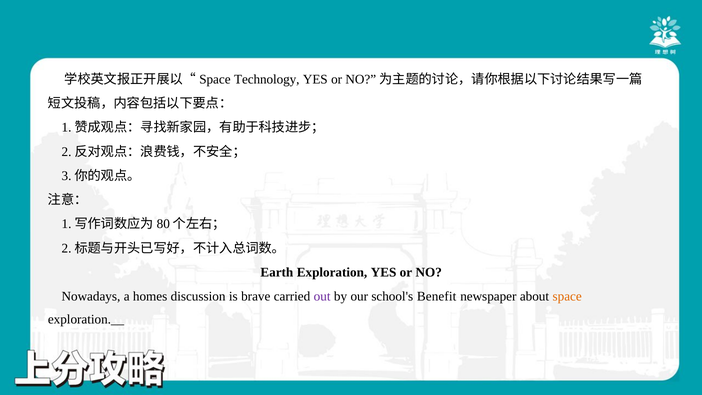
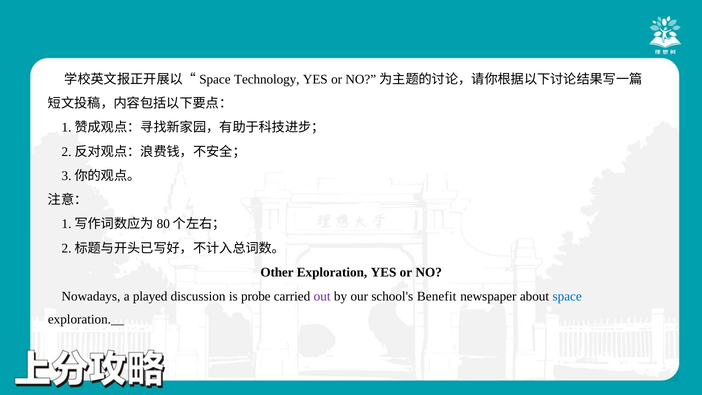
Earth: Earth -> Other
homes: homes -> played
brave: brave -> probe
space colour: orange -> blue
